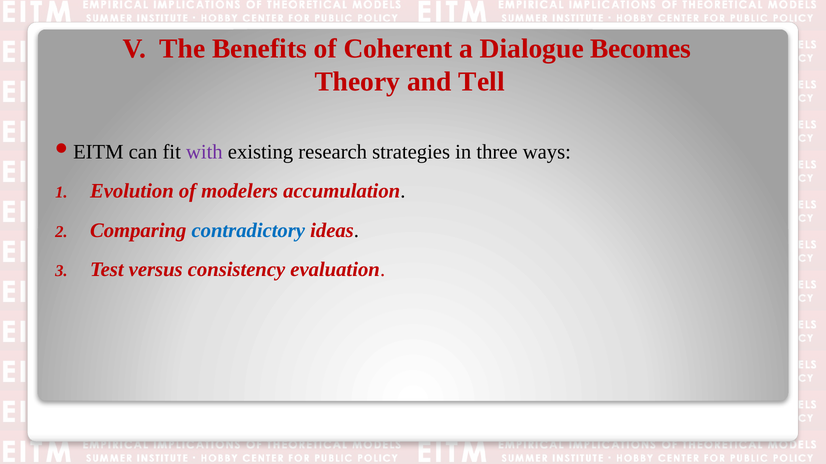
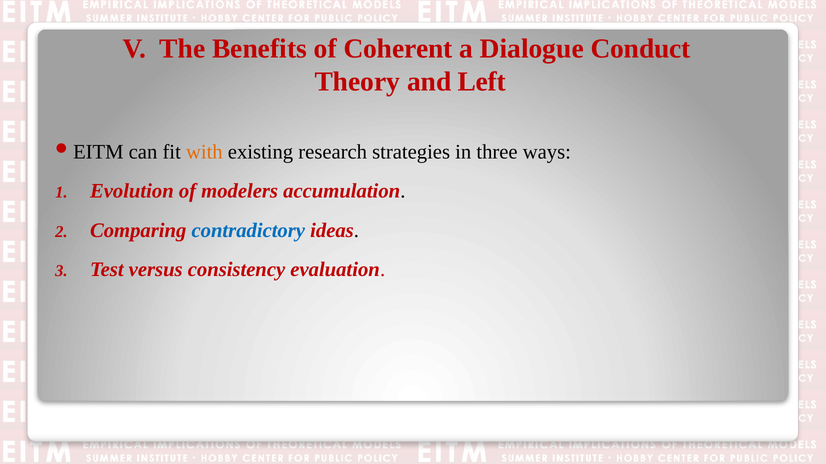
Becomes: Becomes -> Conduct
Tell: Tell -> Left
with colour: purple -> orange
